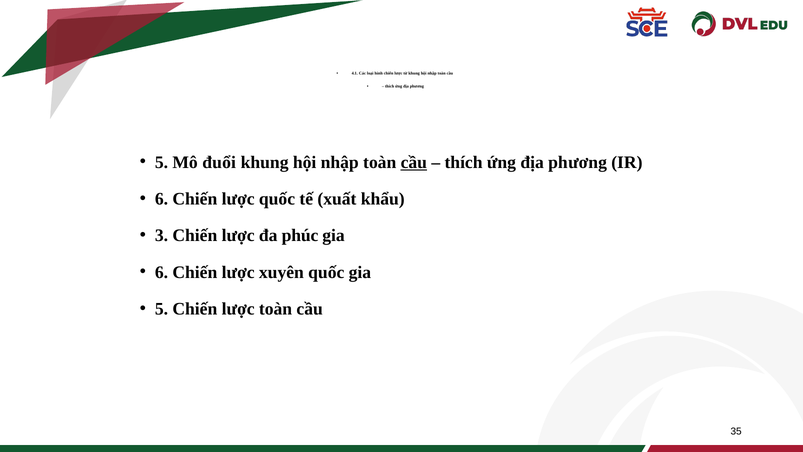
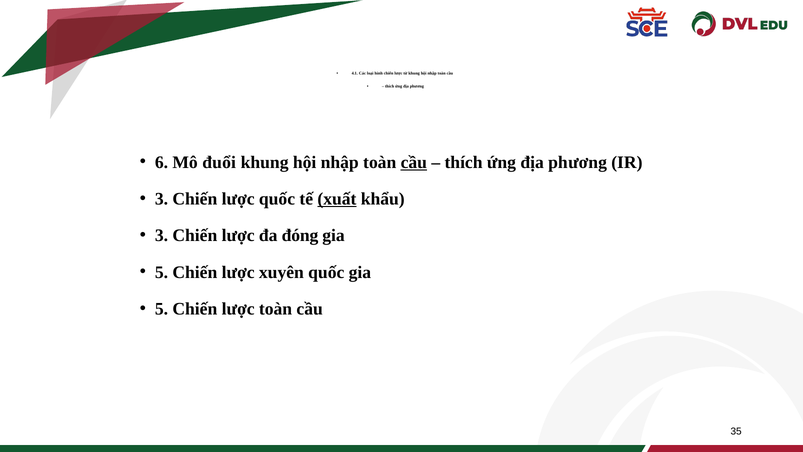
5 at (161, 162): 5 -> 6
6 at (161, 199): 6 -> 3
xuất underline: none -> present
phúc: phúc -> đóng
6 at (161, 272): 6 -> 5
